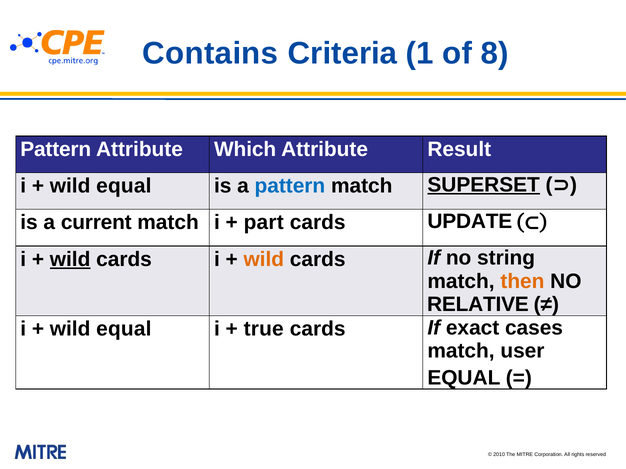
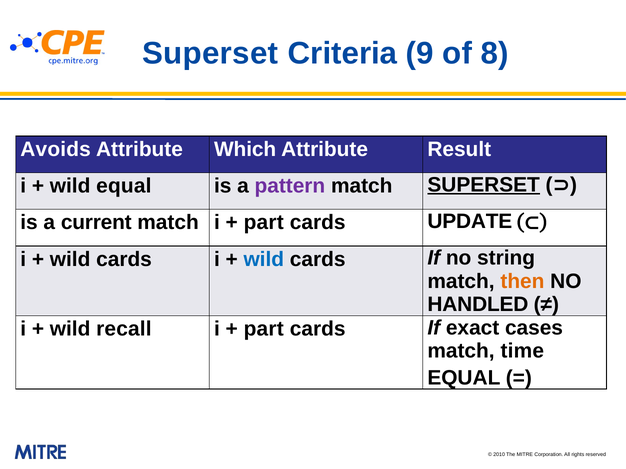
Contains at (210, 53): Contains -> Superset
1: 1 -> 9
Pattern at (56, 149): Pattern -> Avoids
pattern at (290, 186) colour: blue -> purple
wild at (70, 259) underline: present -> none
wild at (264, 259) colour: orange -> blue
RELATIVE: RELATIVE -> HANDLED
equal at (124, 329): equal -> recall
true at (264, 329): true -> part
user: user -> time
